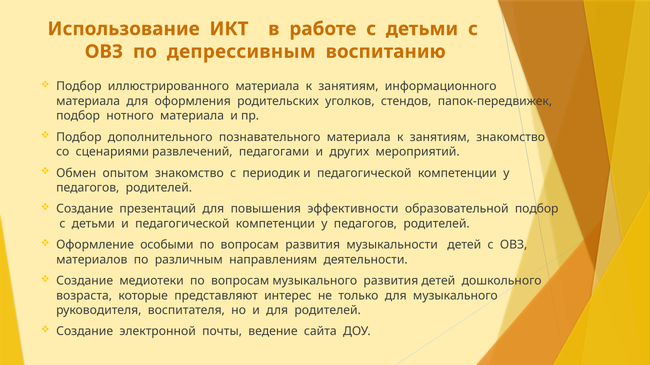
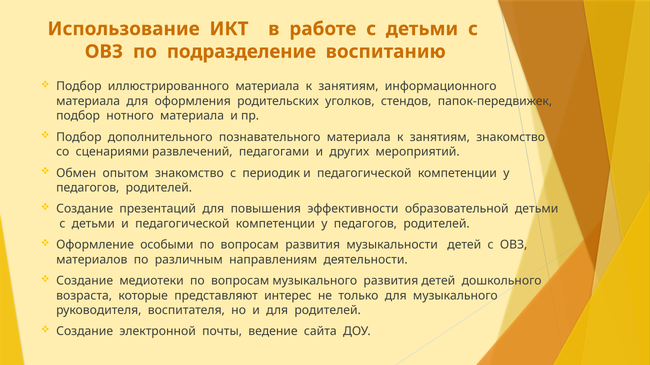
депрессивным: депрессивным -> подразделение
образовательной подбор: подбор -> детьми
